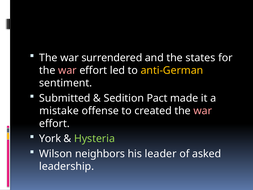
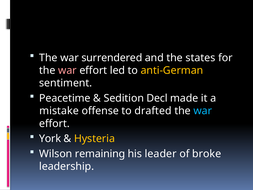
Submitted: Submitted -> Peacetime
Pact: Pact -> Decl
created: created -> drafted
war at (203, 111) colour: pink -> light blue
Hysteria colour: light green -> yellow
neighbors: neighbors -> remaining
asked: asked -> broke
